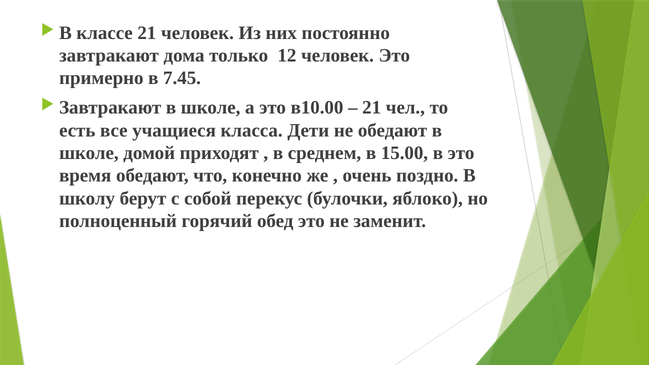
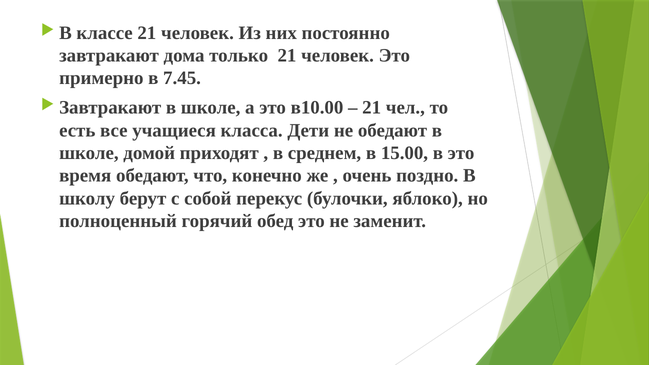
только 12: 12 -> 21
